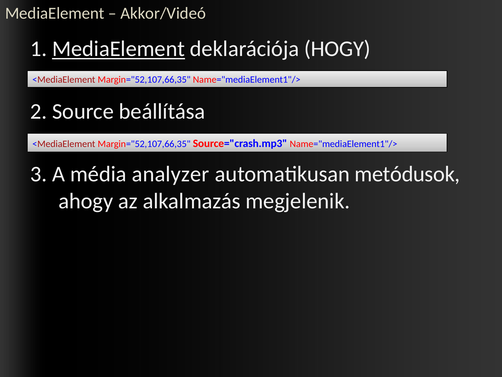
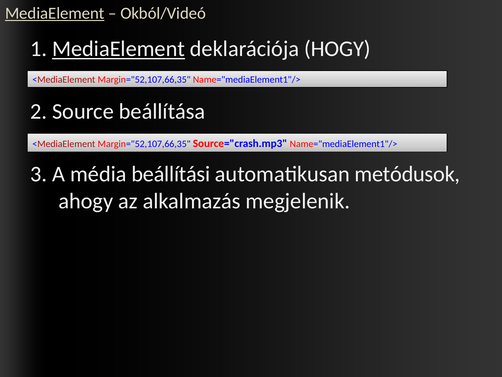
MediaElement at (55, 13) underline: none -> present
Akkor/Videó: Akkor/Videó -> Okból/Videó
analyzer: analyzer -> beállítási
